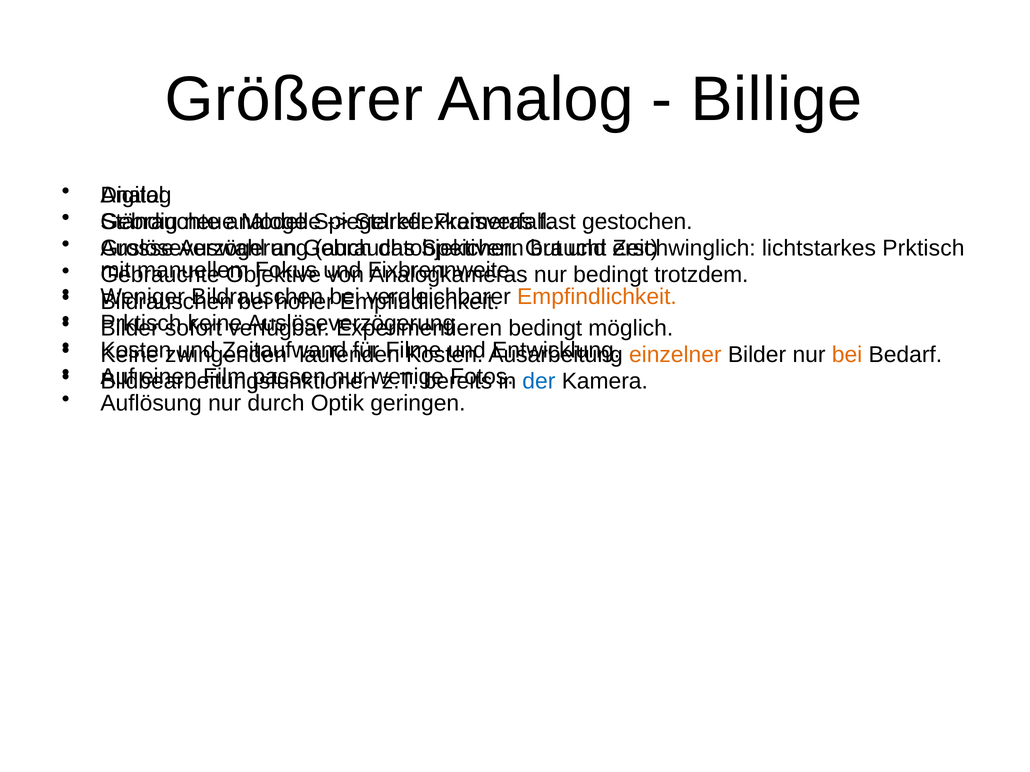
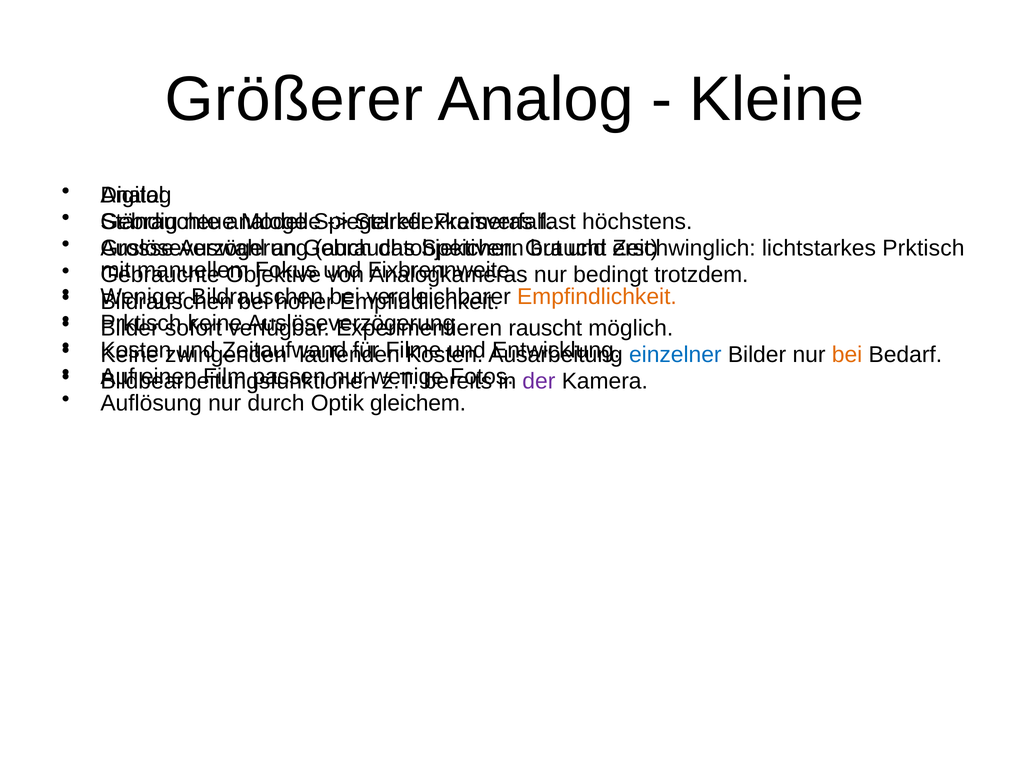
Billige: Billige -> Kleine
gestochen: gestochen -> höchstens
bedingt at (545, 328): bedingt -> rauscht
einzelner colour: orange -> blue
der colour: blue -> purple
geringen: geringen -> gleichem
